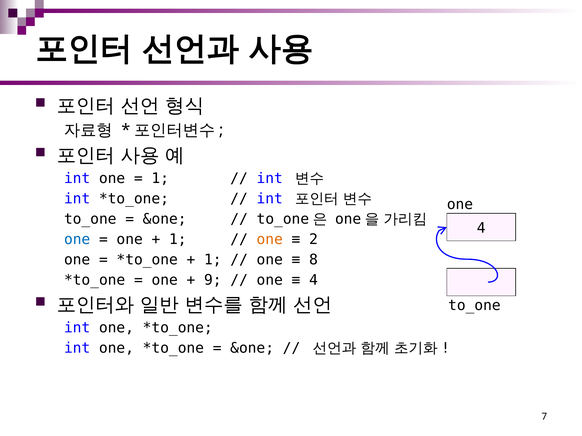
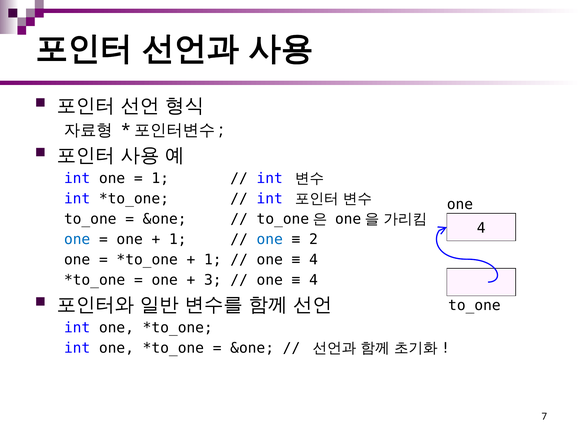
one at (270, 240) colour: orange -> blue
8 at (313, 260): 8 -> 4
9: 9 -> 3
